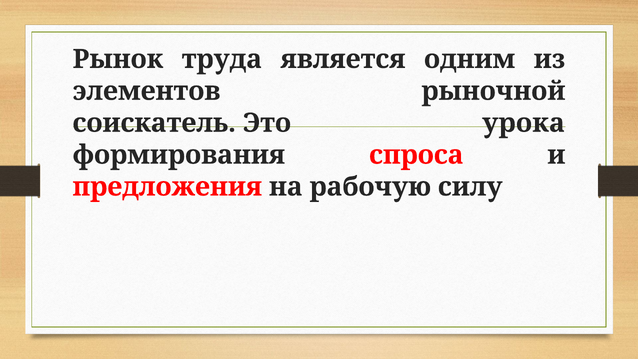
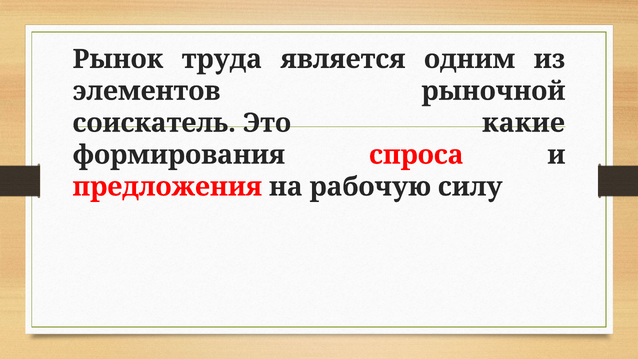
урока: урока -> какие
